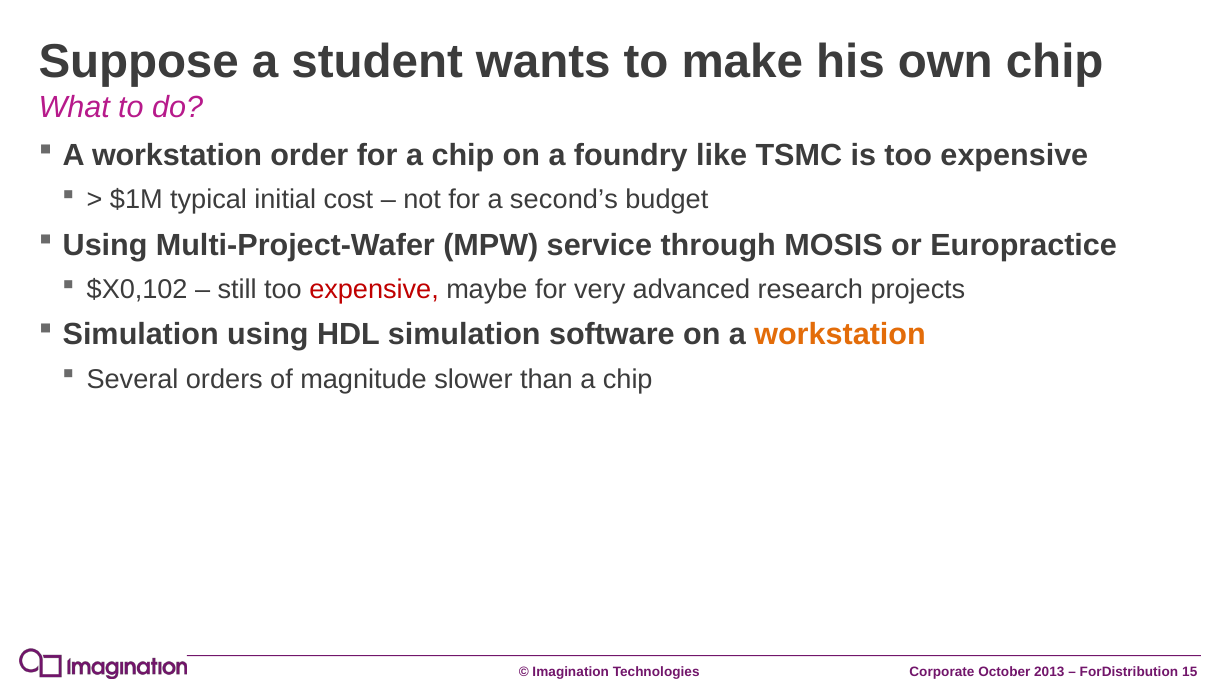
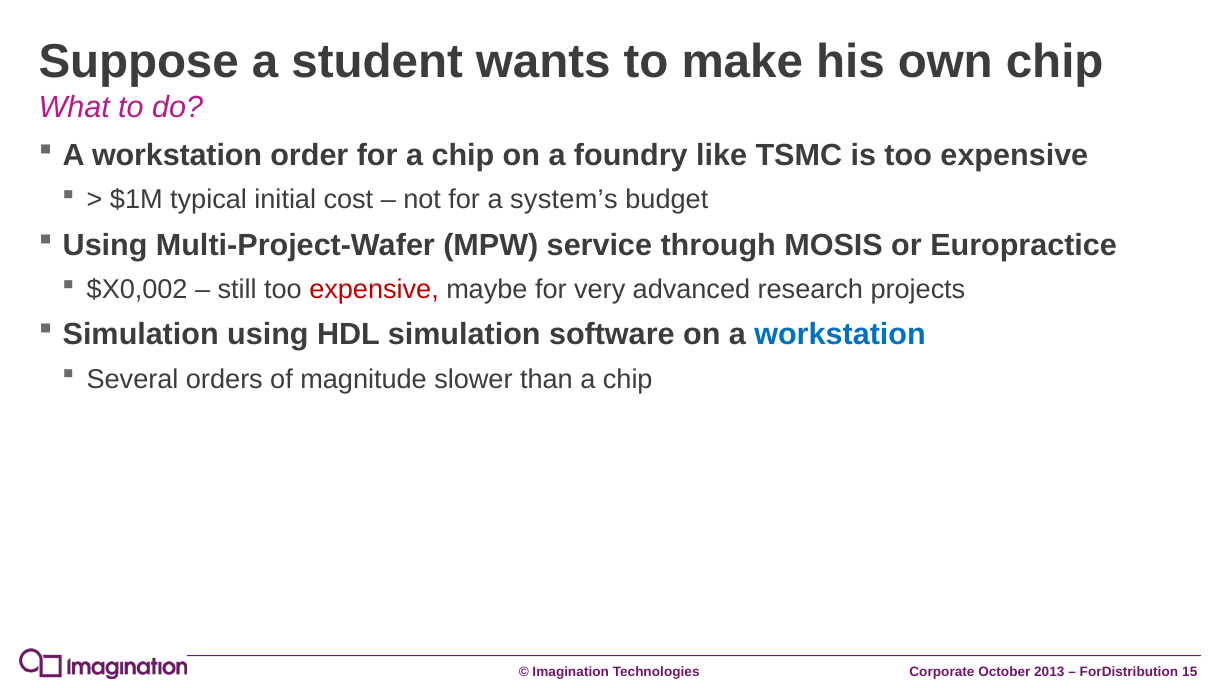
second’s: second’s -> system’s
$X0,102: $X0,102 -> $X0,002
workstation at (840, 335) colour: orange -> blue
